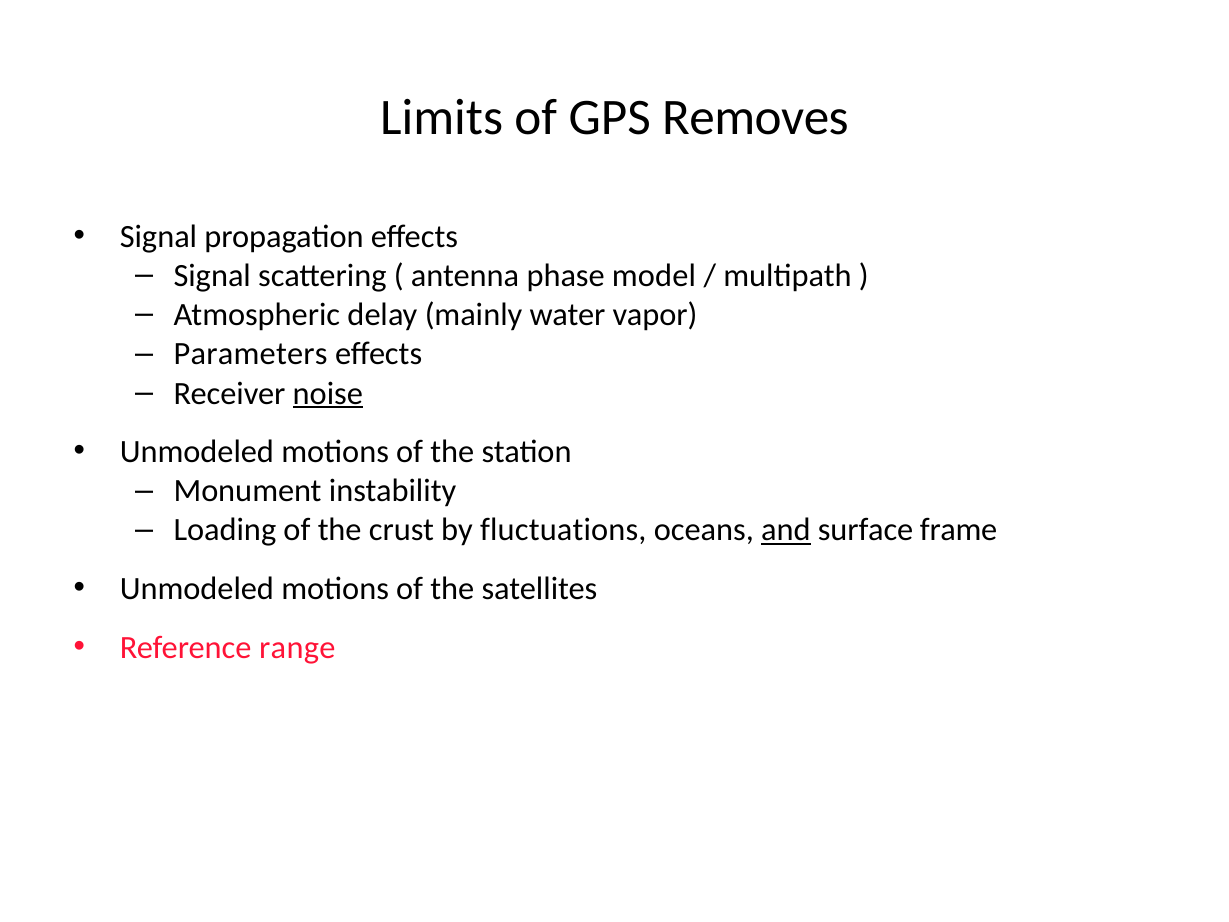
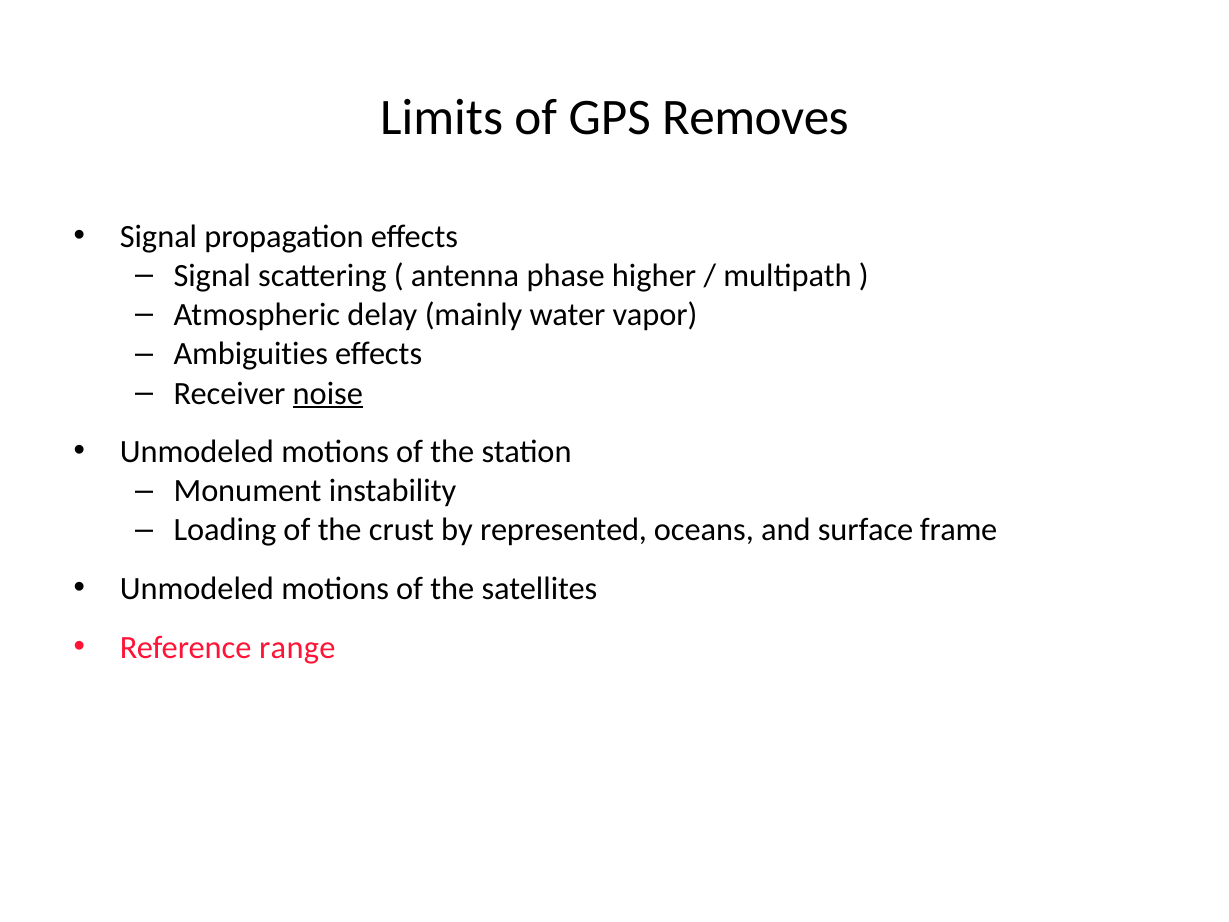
model: model -> higher
Parameters: Parameters -> Ambiguities
fluctuations: fluctuations -> represented
and underline: present -> none
